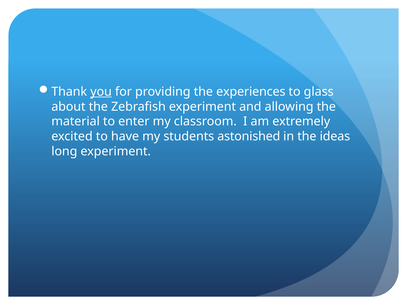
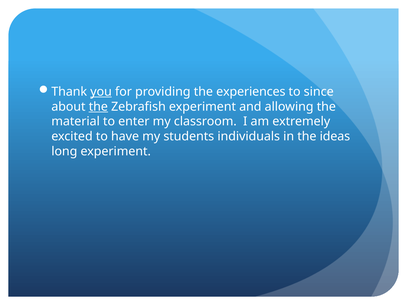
glass: glass -> since
the at (98, 107) underline: none -> present
astonished: astonished -> individuals
